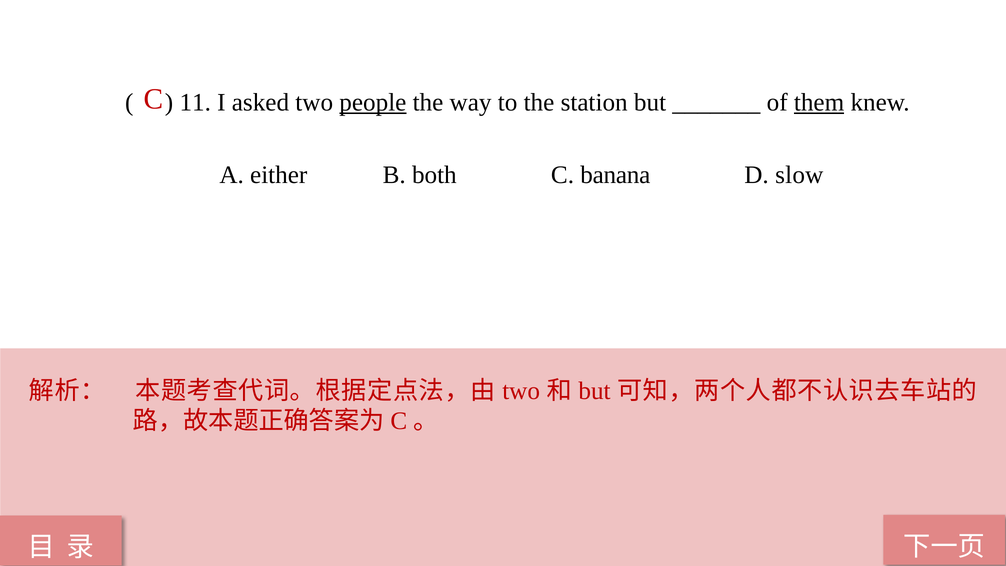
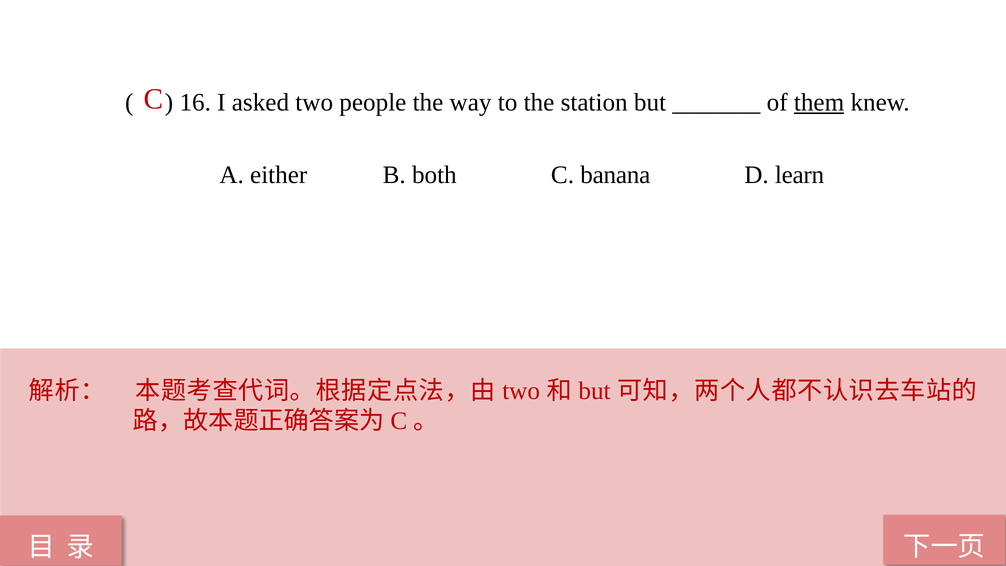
11: 11 -> 16
people underline: present -> none
slow: slow -> learn
